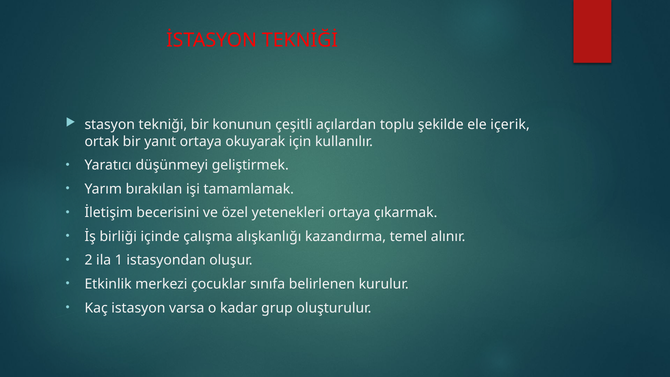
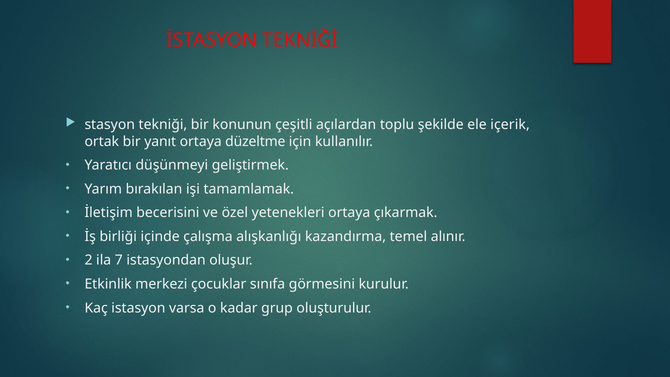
okuyarak: okuyarak -> düzeltme
1: 1 -> 7
belirlenen: belirlenen -> görmesini
